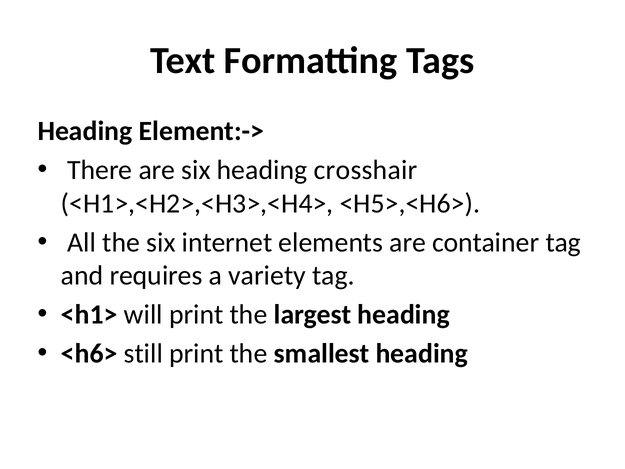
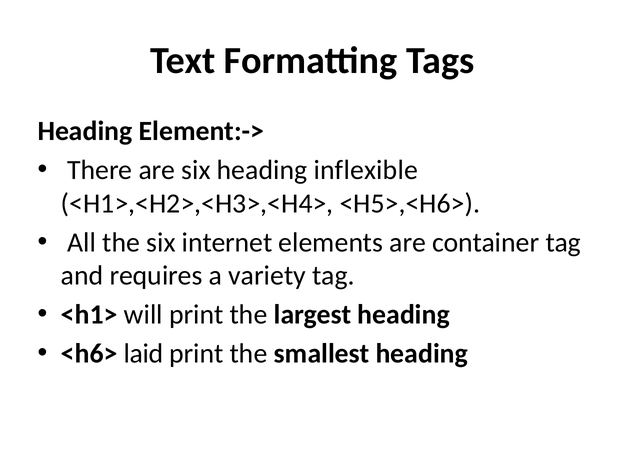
crosshair: crosshair -> inflexible
still: still -> laid
